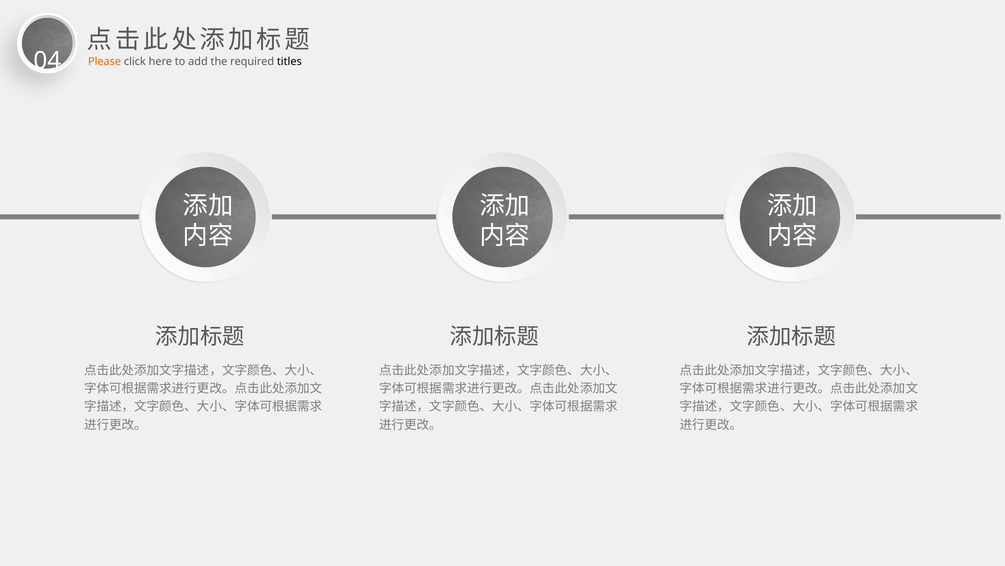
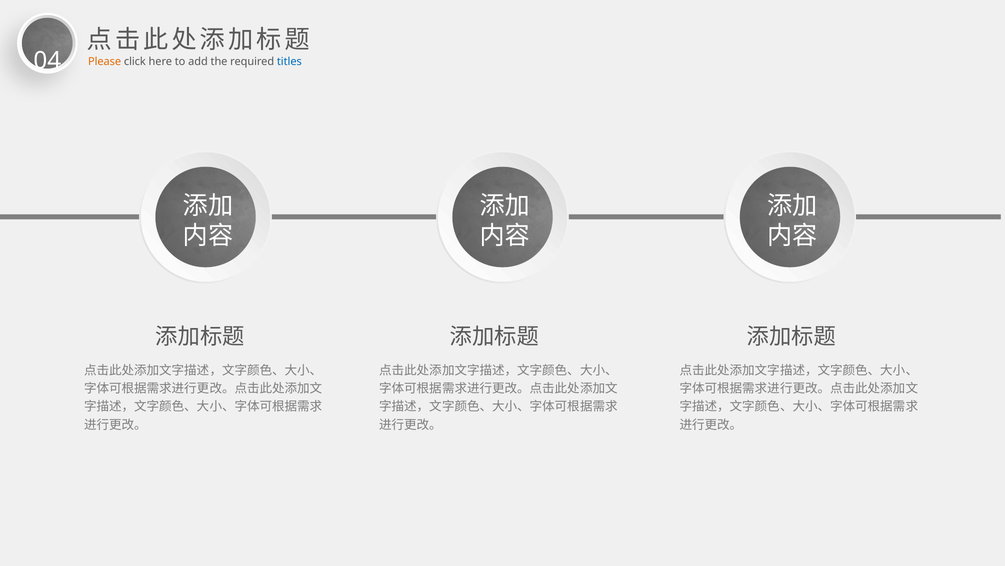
titles colour: black -> blue
